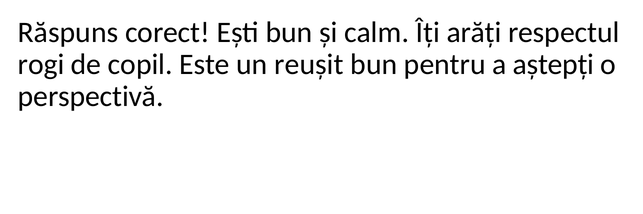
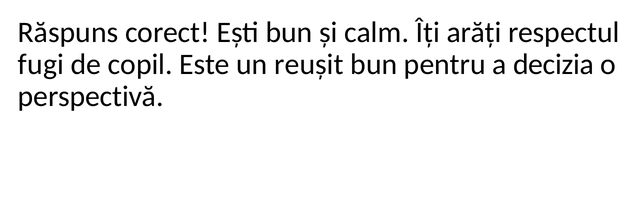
rogi: rogi -> fugi
aștepți: aștepți -> decizia
